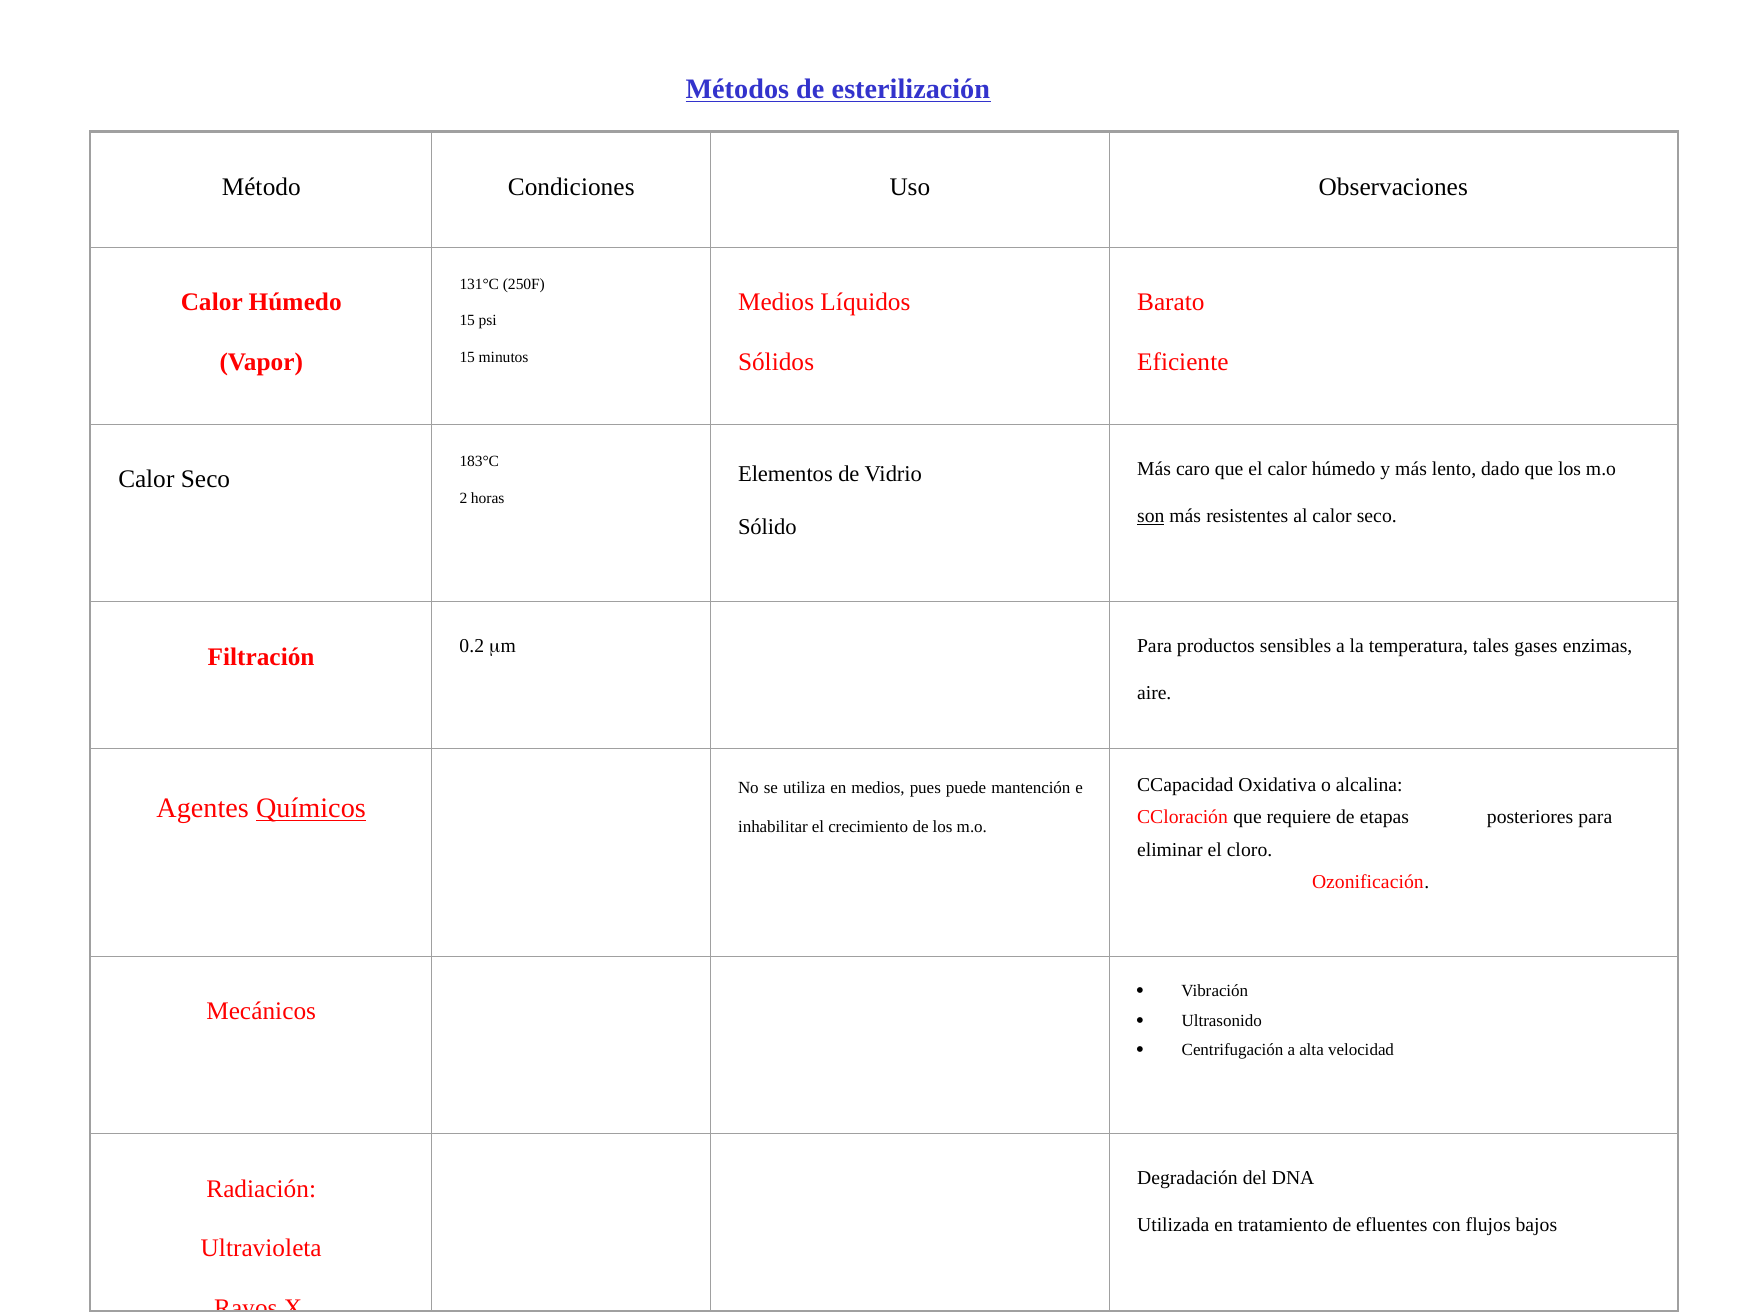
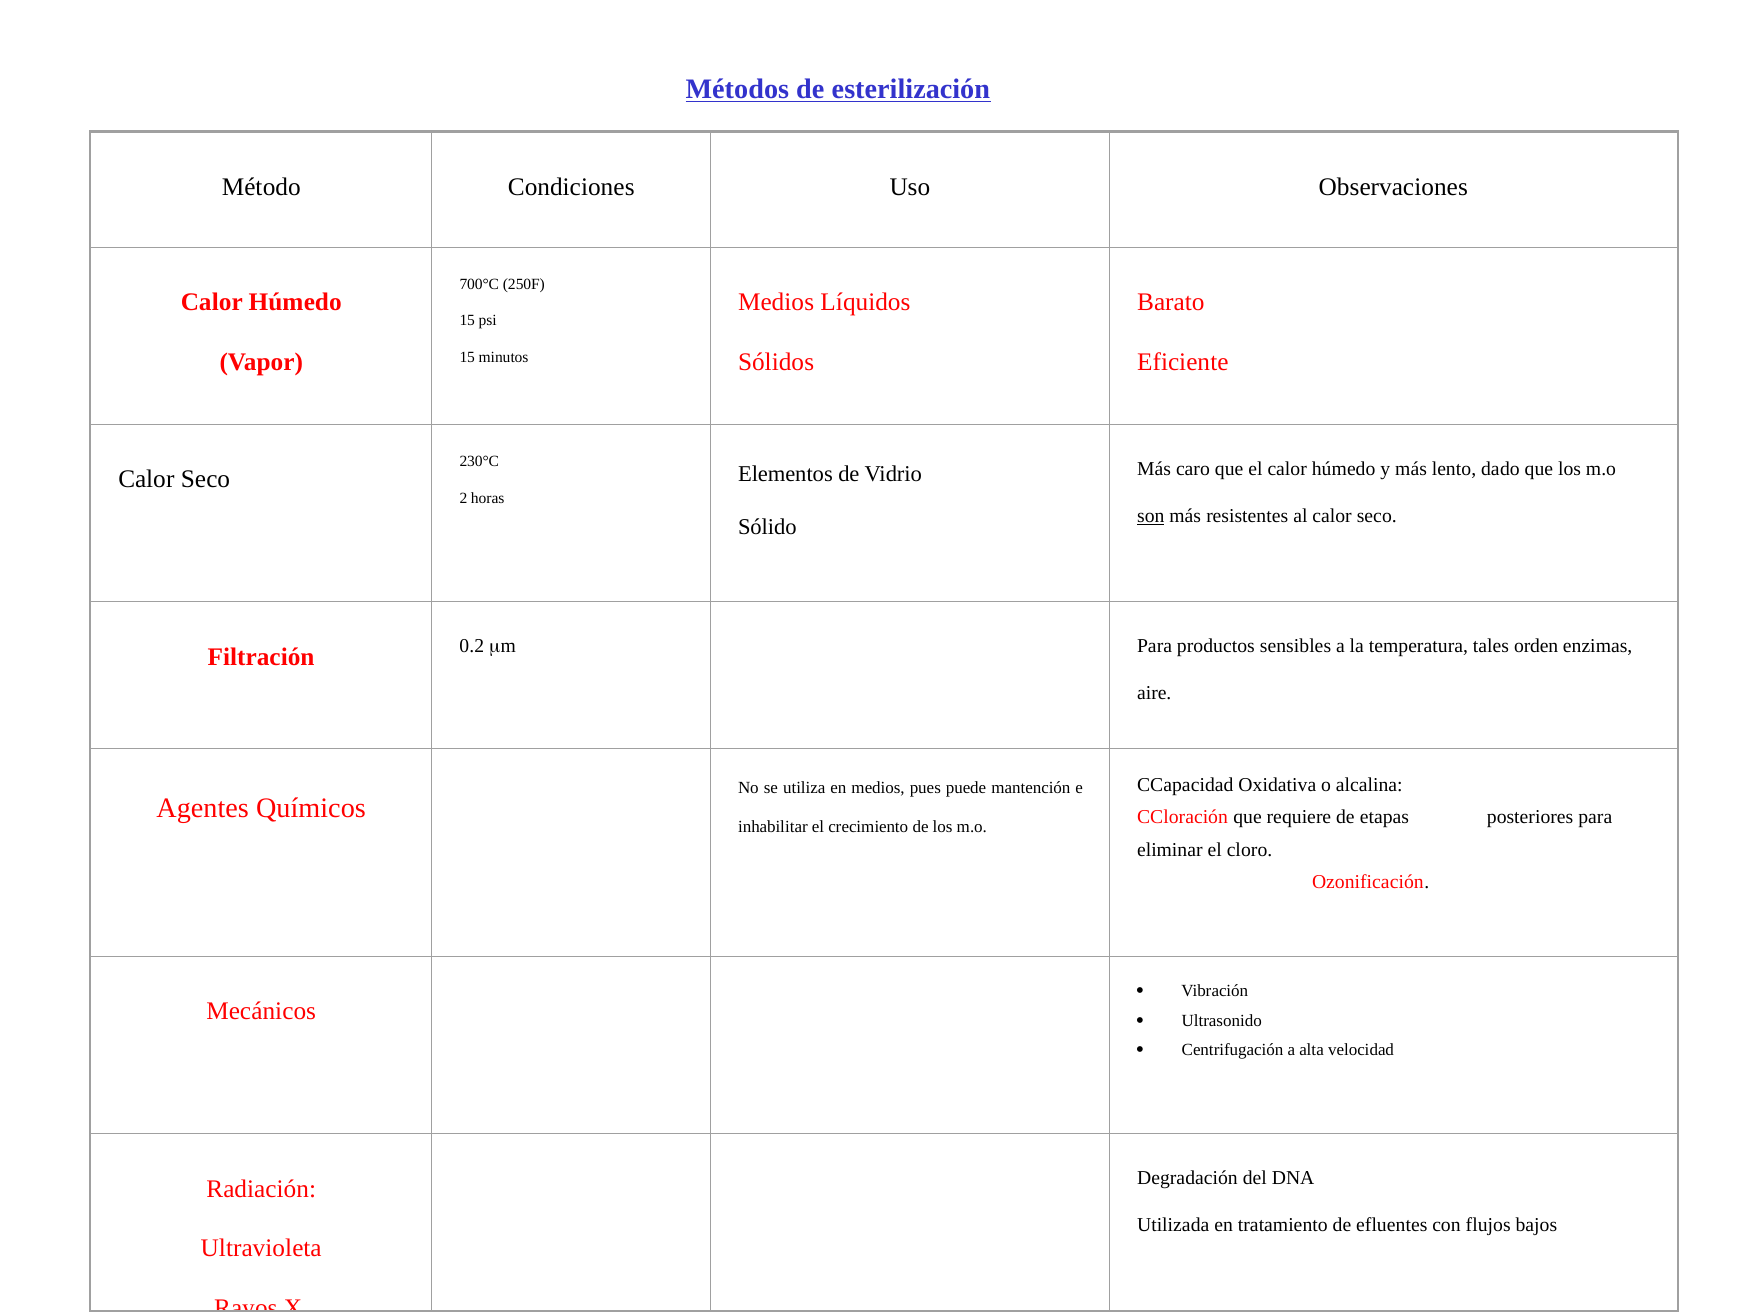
131°C: 131°C -> 700°C
183°C: 183°C -> 230°C
gases: gases -> orden
Químicos underline: present -> none
